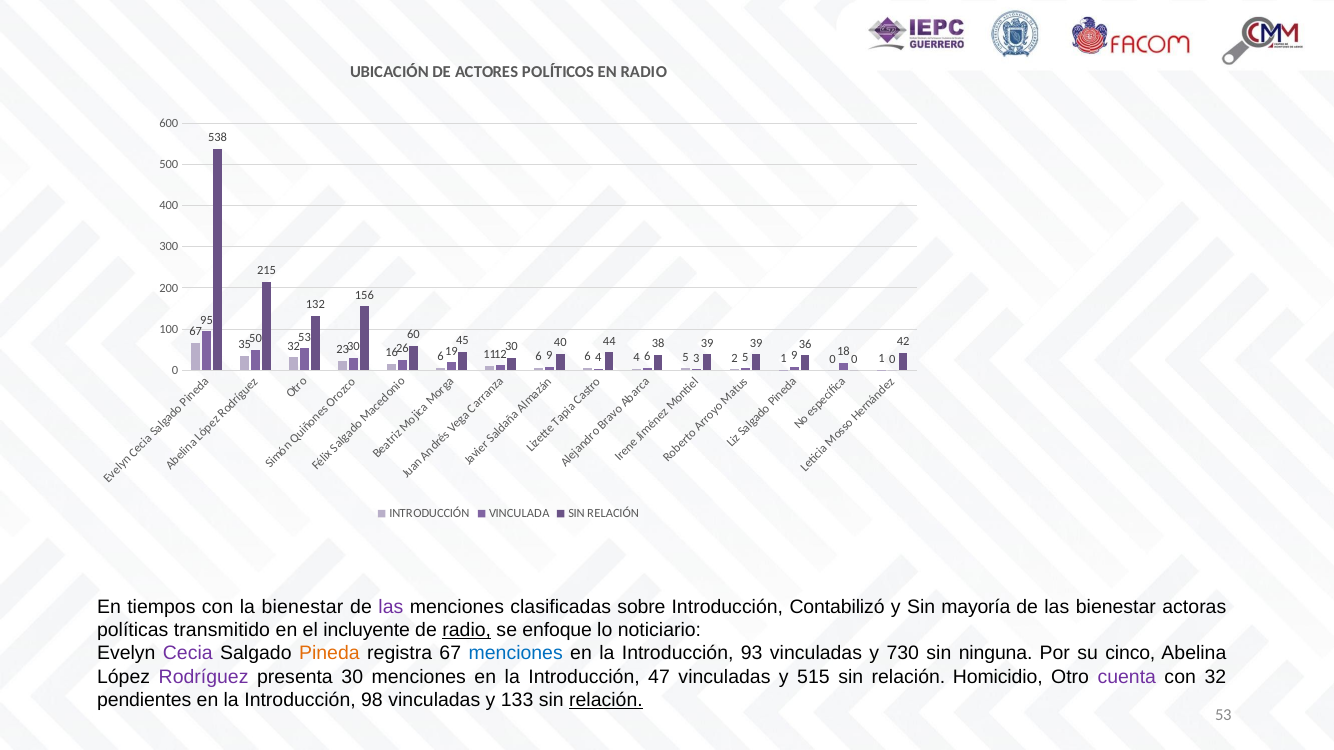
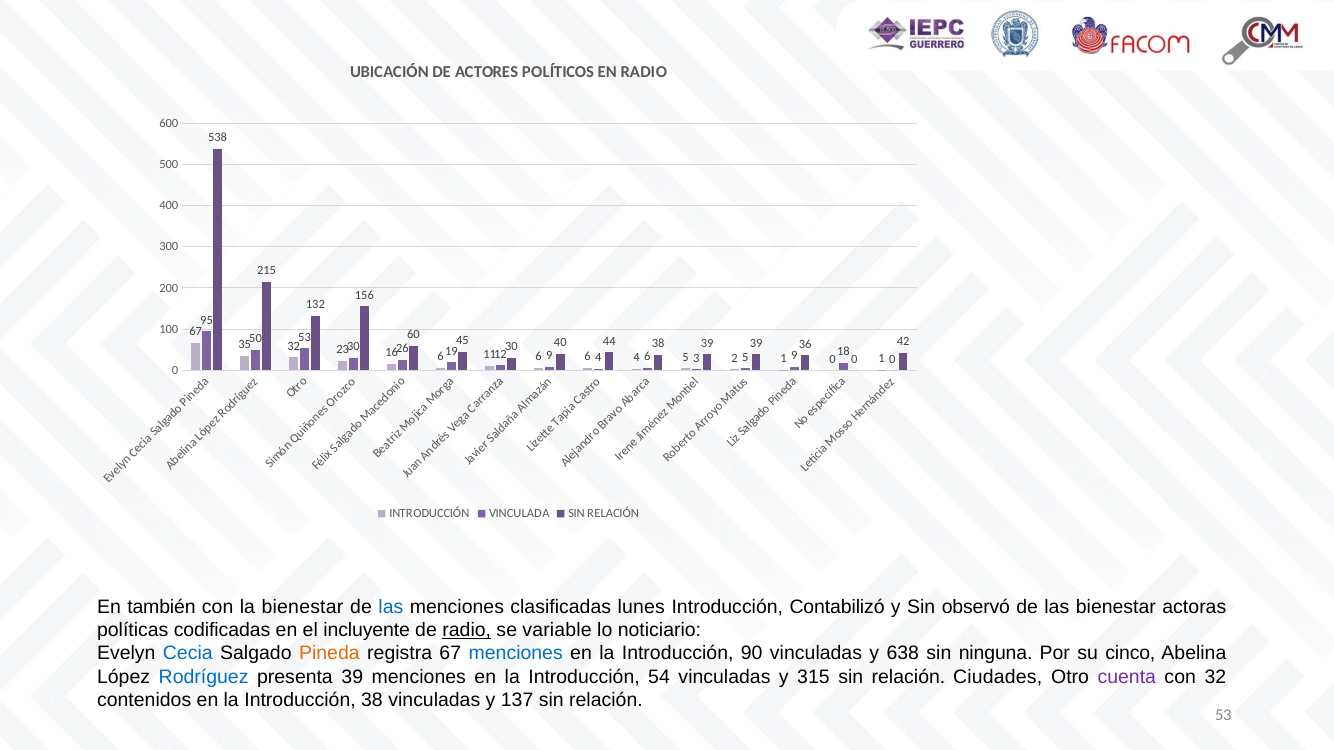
tiempos: tiempos -> también
las at (391, 607) colour: purple -> blue
sobre: sobre -> lunes
mayoría: mayoría -> observó
transmitido: transmitido -> codificadas
enfoque: enfoque -> variable
Cecia colour: purple -> blue
93: 93 -> 90
730: 730 -> 638
Rodríguez colour: purple -> blue
presenta 30: 30 -> 39
47: 47 -> 54
515: 515 -> 315
Homicidio: Homicidio -> Ciudades
pendientes: pendientes -> contenidos
Introducción 98: 98 -> 38
133: 133 -> 137
relación at (606, 701) underline: present -> none
